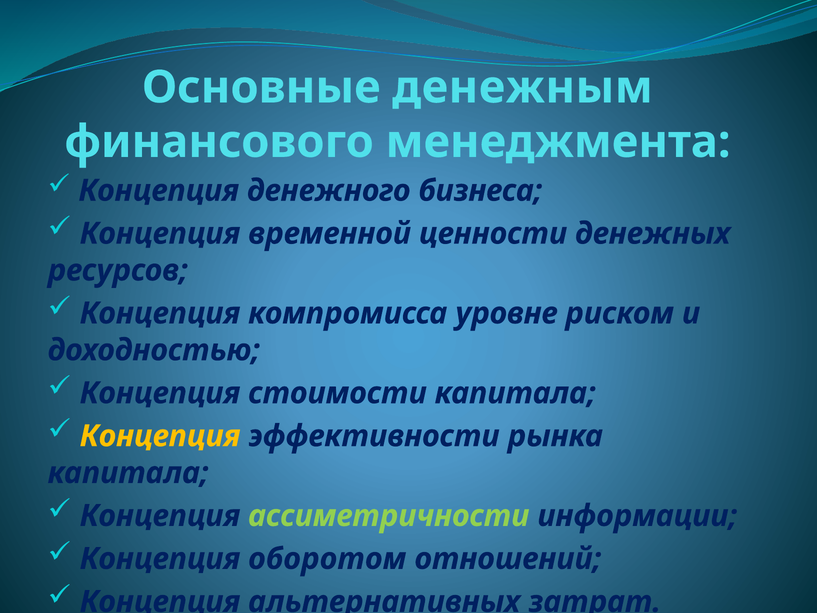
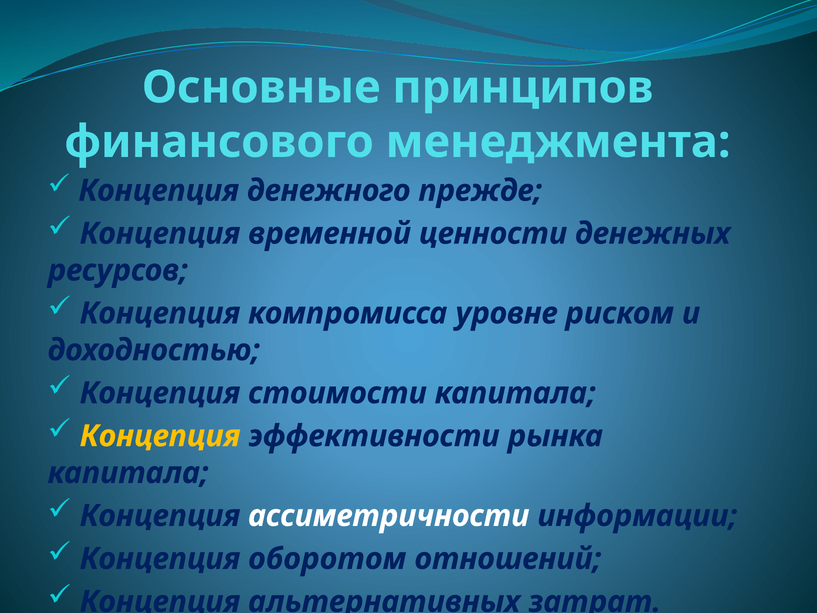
денежным: денежным -> принципов
бизнеса: бизнеса -> прежде
ассиметричности colour: light green -> white
